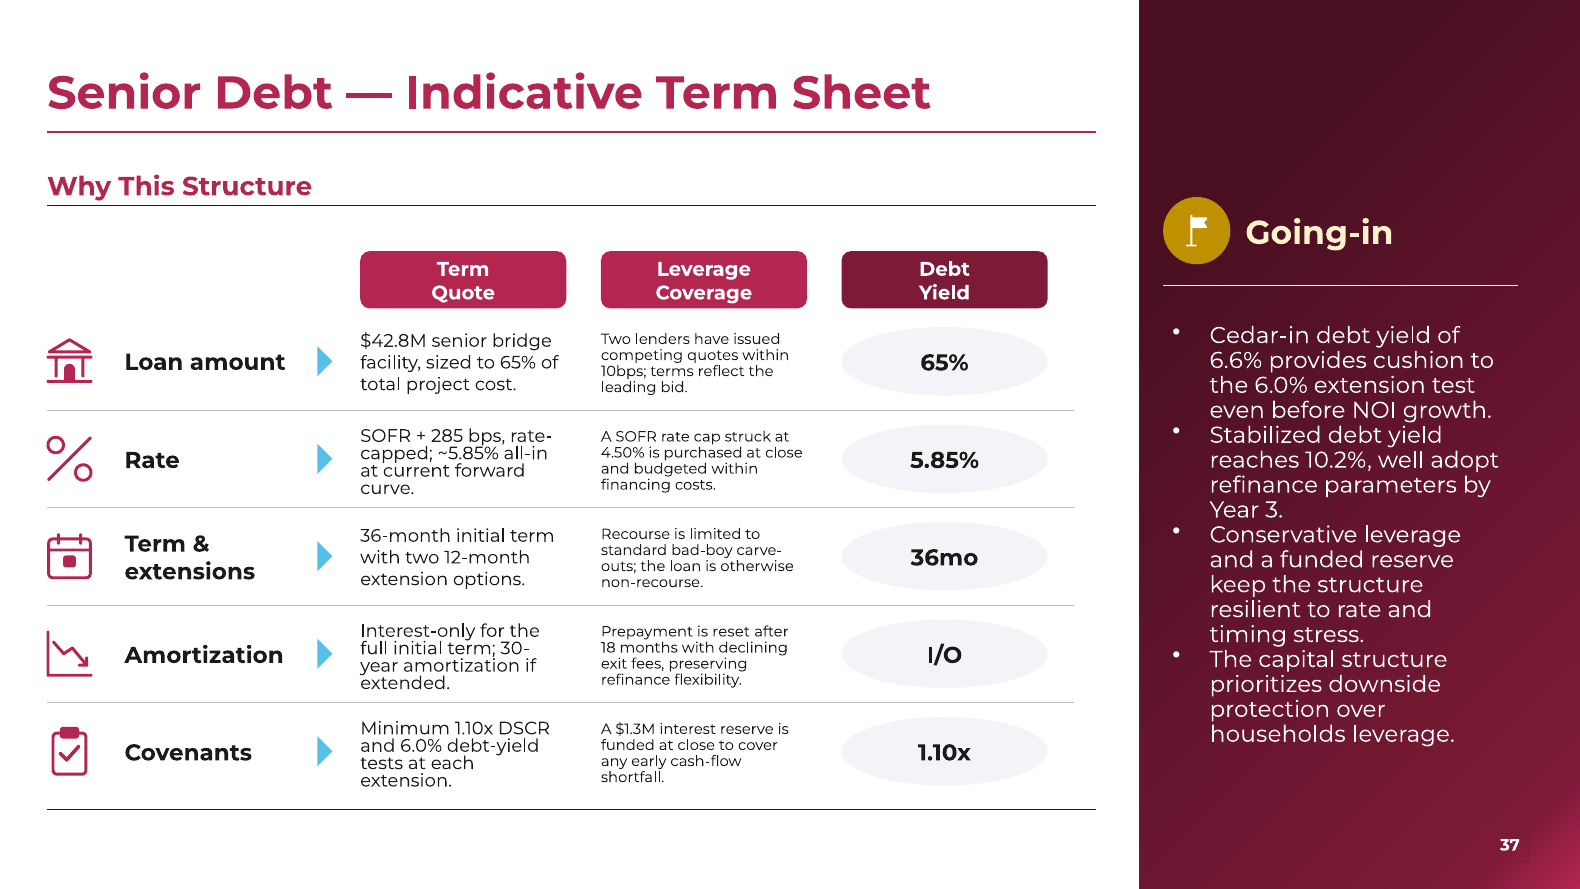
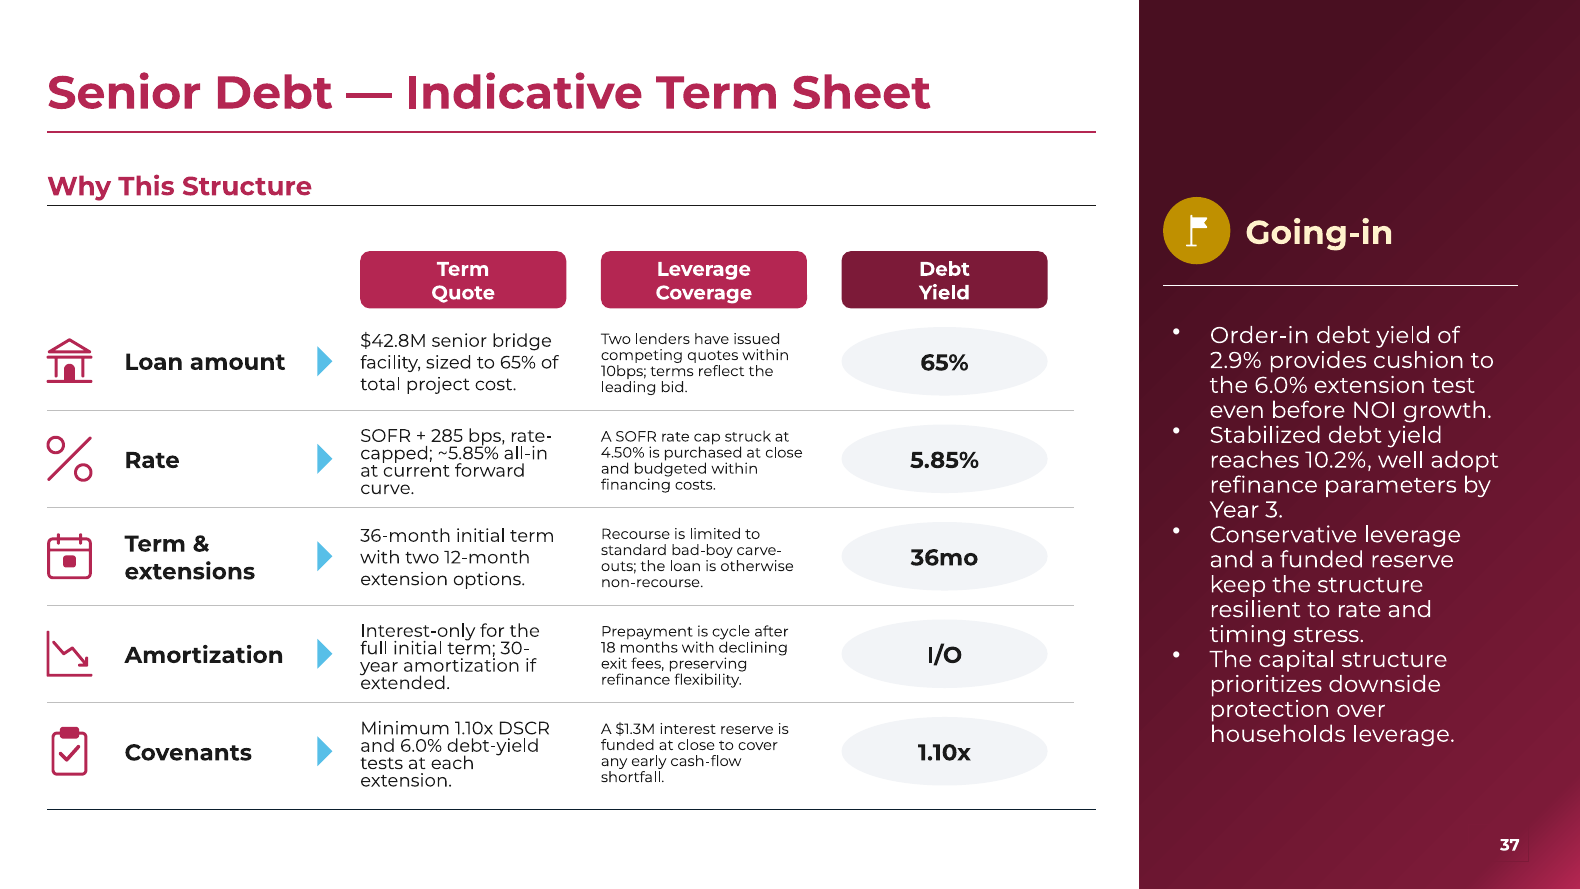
Cedar-in: Cedar-in -> Order-in
6.6%: 6.6% -> 2.9%
reset: reset -> cycle
